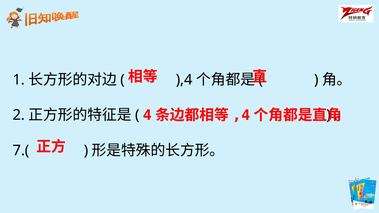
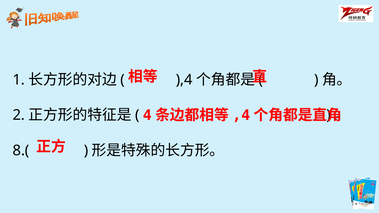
7.(: 7.( -> 8.(
